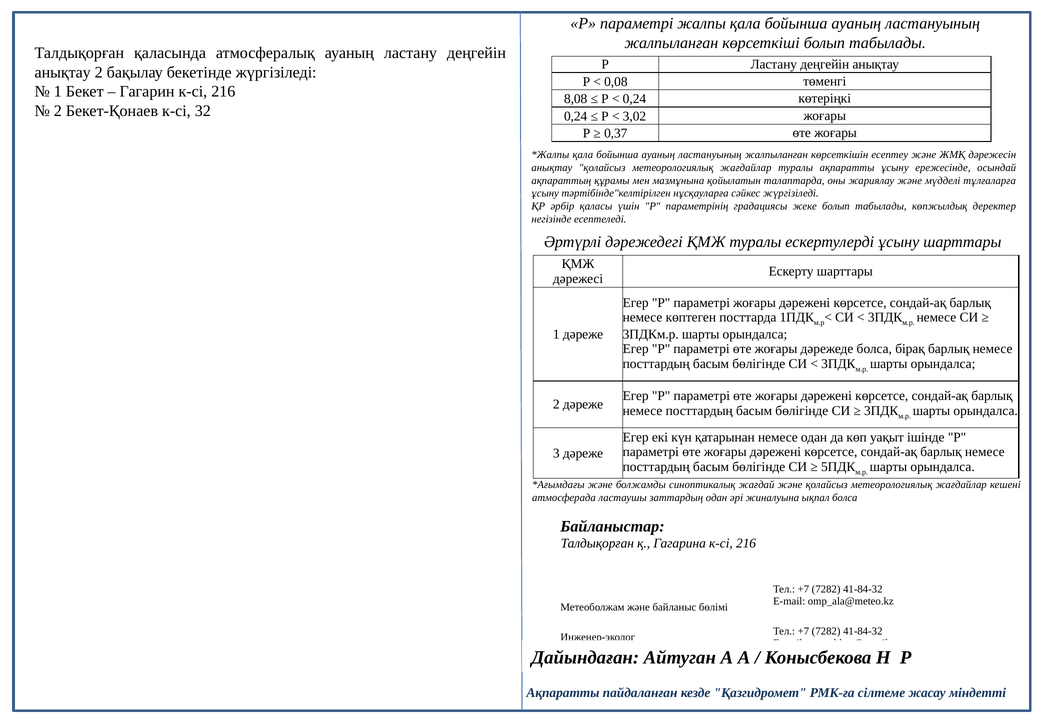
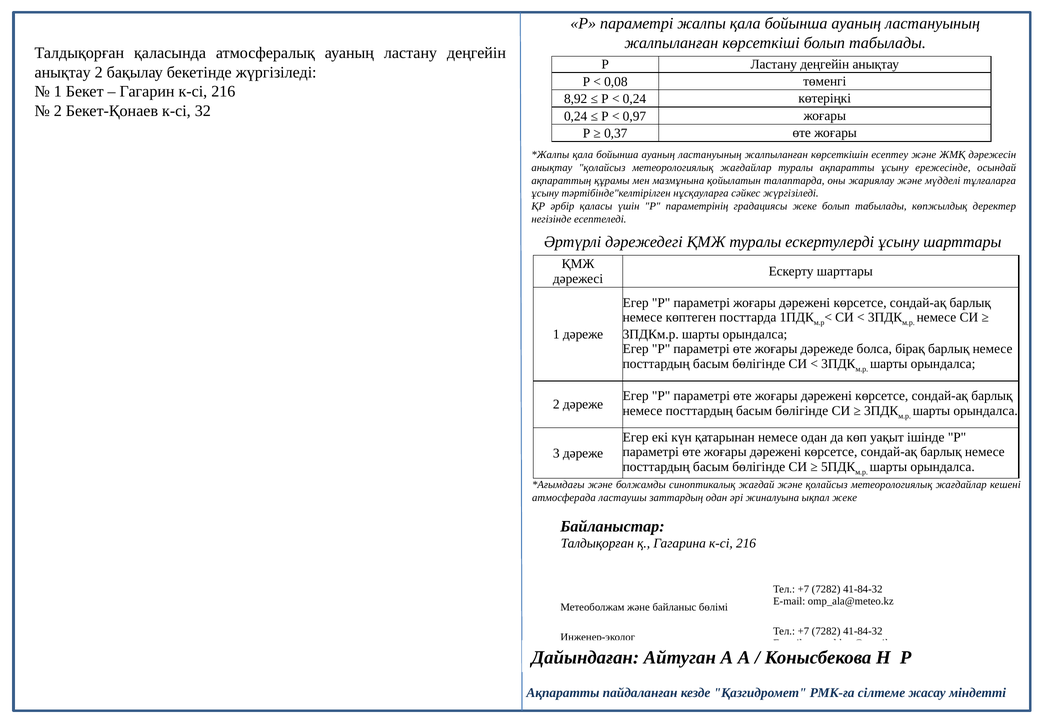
8,08: 8,08 -> 8,92
3,02: 3,02 -> 0,97
ықпал болса: болса -> жеке
